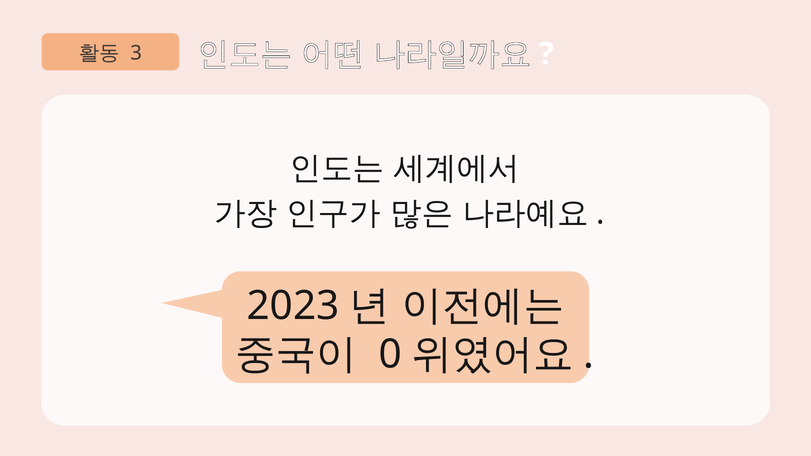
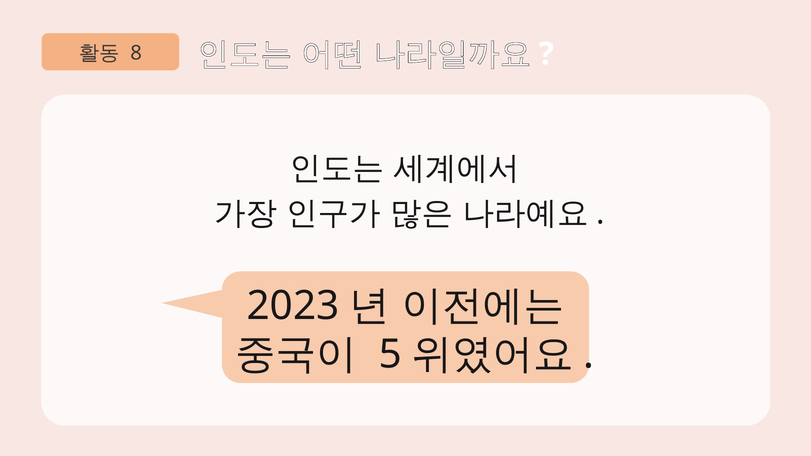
3: 3 -> 8
0: 0 -> 5
